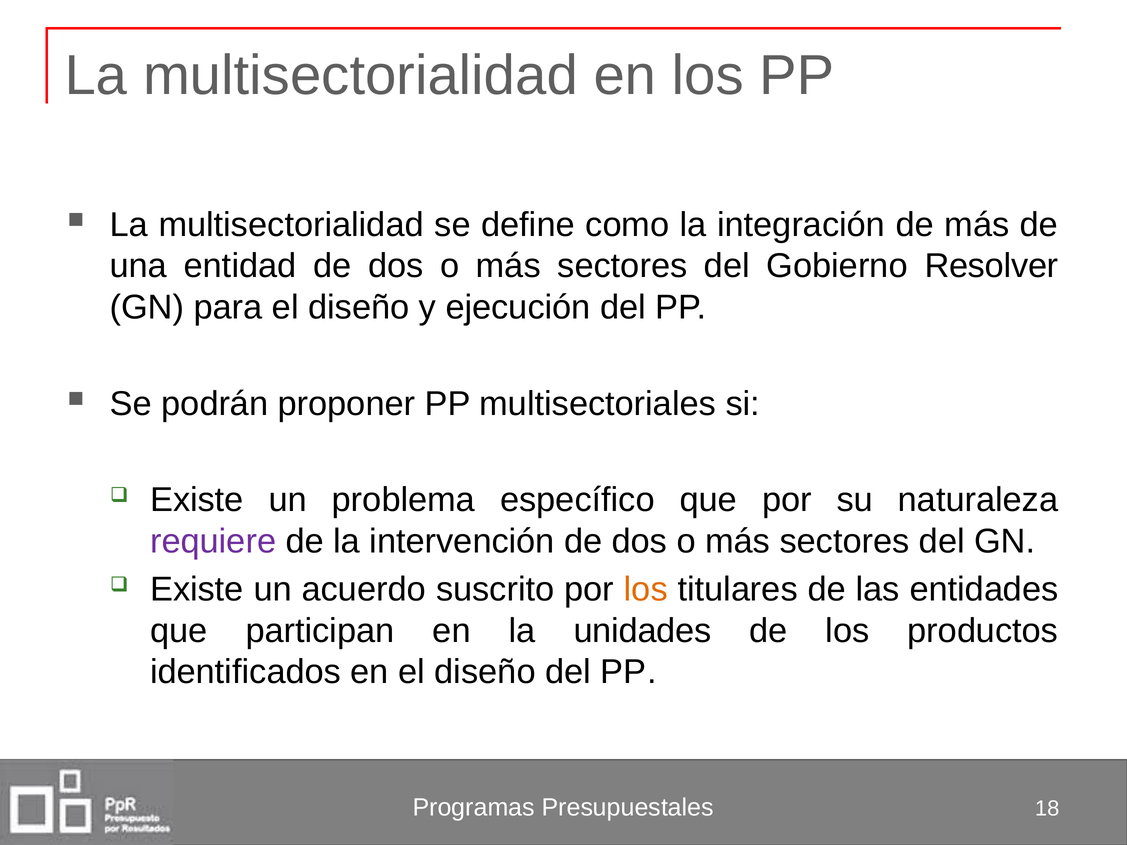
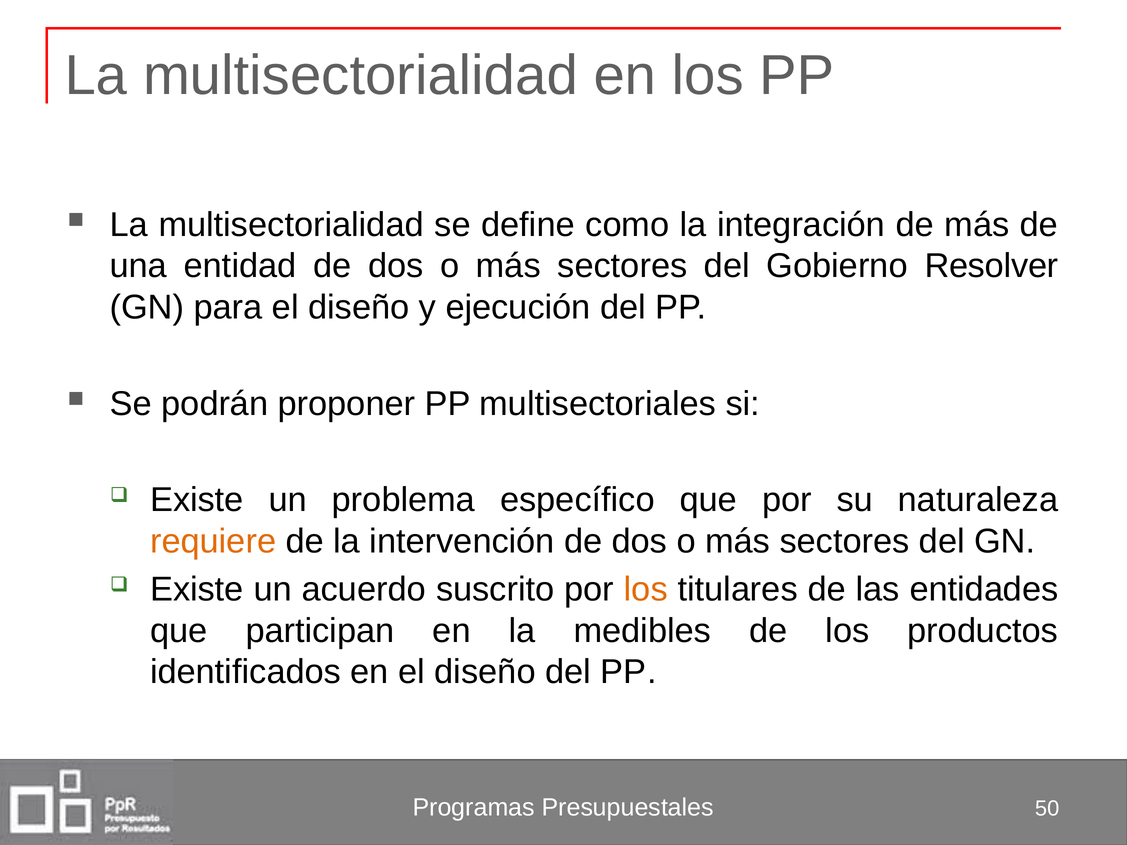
requiere colour: purple -> orange
unidades: unidades -> medibles
18: 18 -> 50
